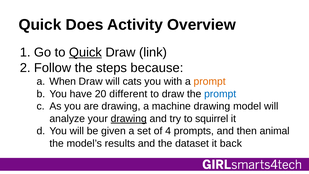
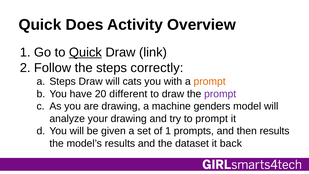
because: because -> correctly
a When: When -> Steps
prompt at (220, 94) colour: blue -> purple
machine drawing: drawing -> genders
drawing at (129, 119) underline: present -> none
to squirrel: squirrel -> prompt
of 4: 4 -> 1
then animal: animal -> results
